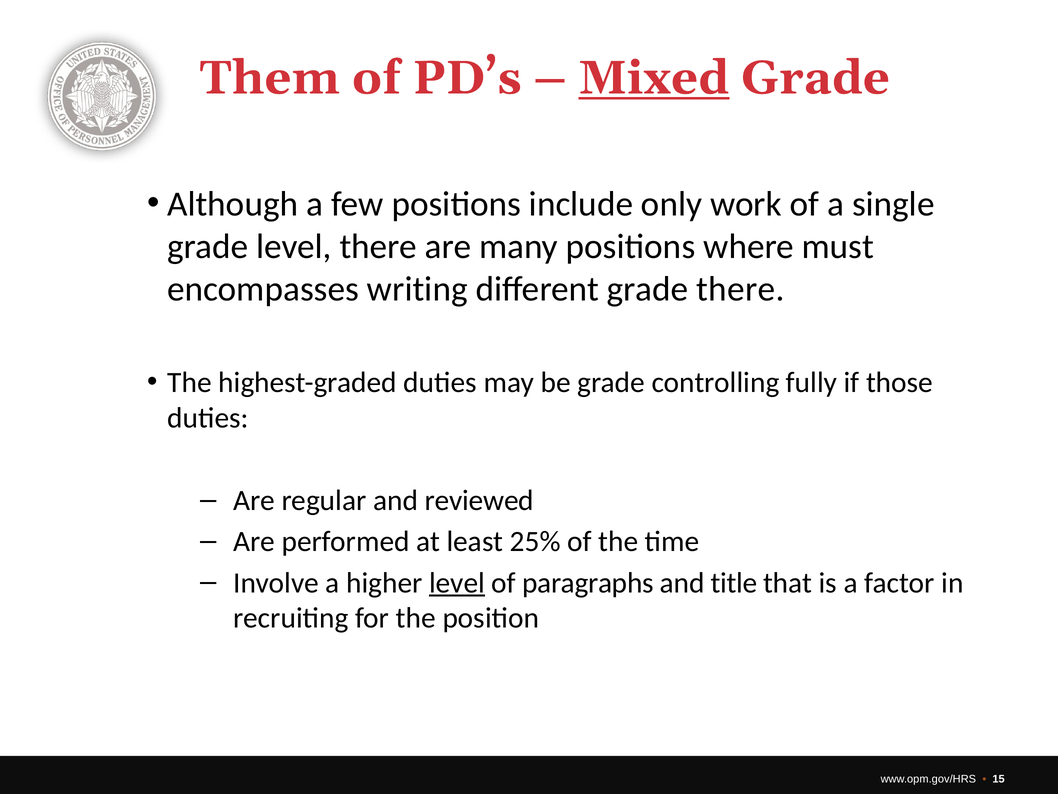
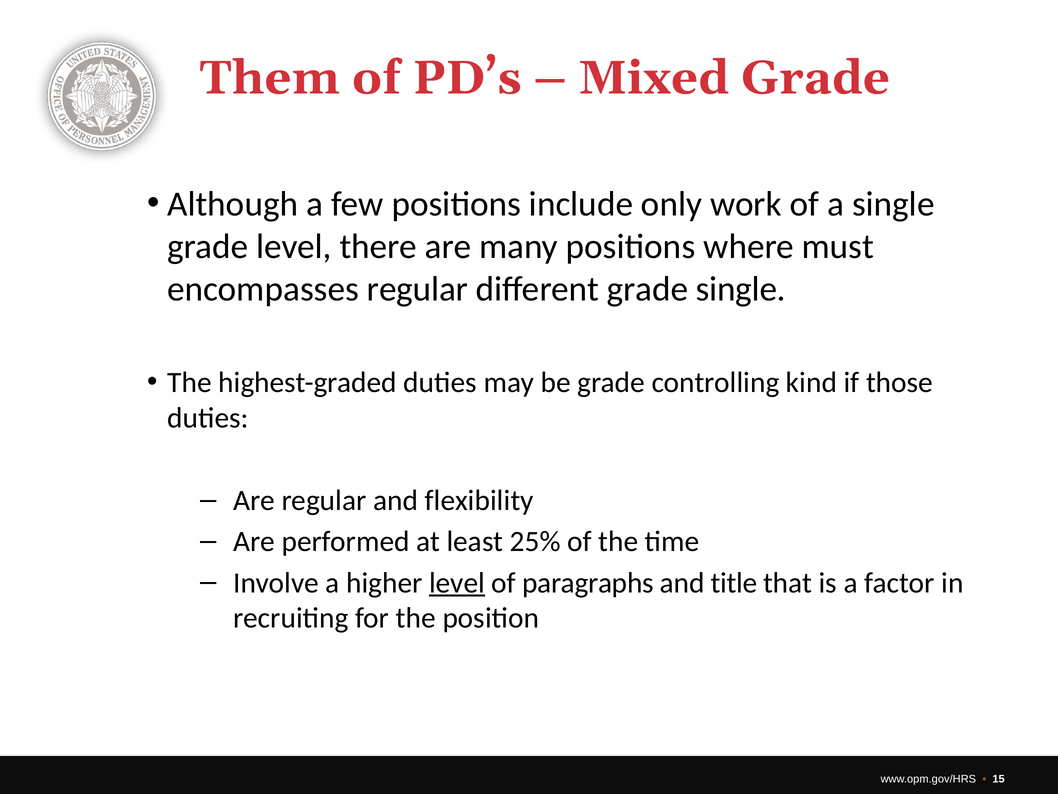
Mixed underline: present -> none
encompasses writing: writing -> regular
grade there: there -> single
fully: fully -> kind
reviewed: reviewed -> flexibility
